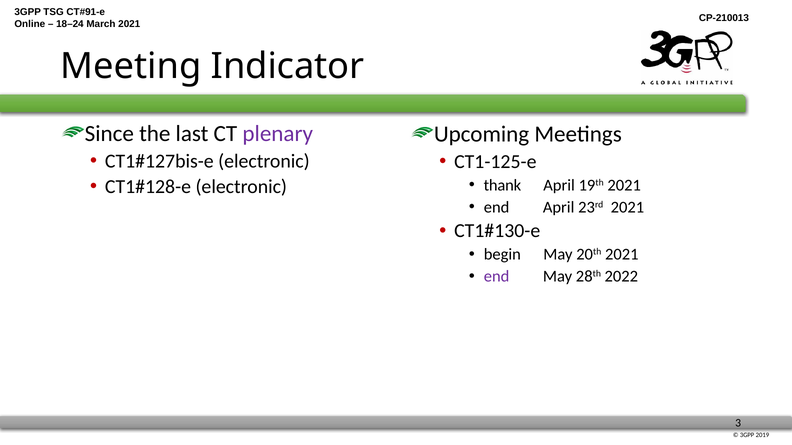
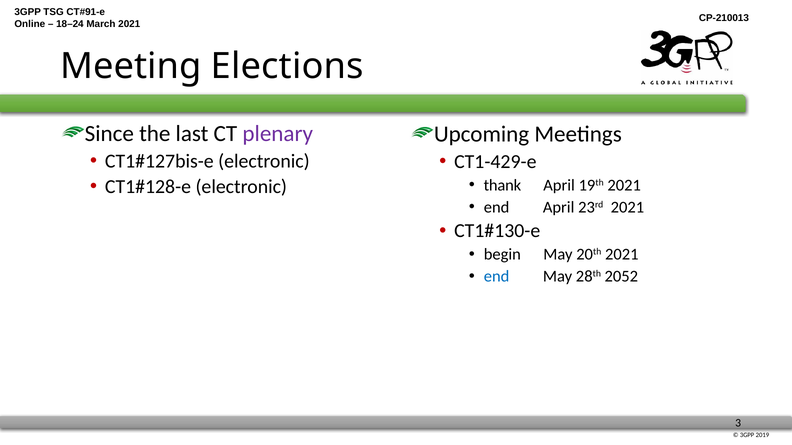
Indicator: Indicator -> Elections
CT1-125-e: CT1-125-e -> CT1-429-e
end at (497, 277) colour: purple -> blue
2022: 2022 -> 2052
